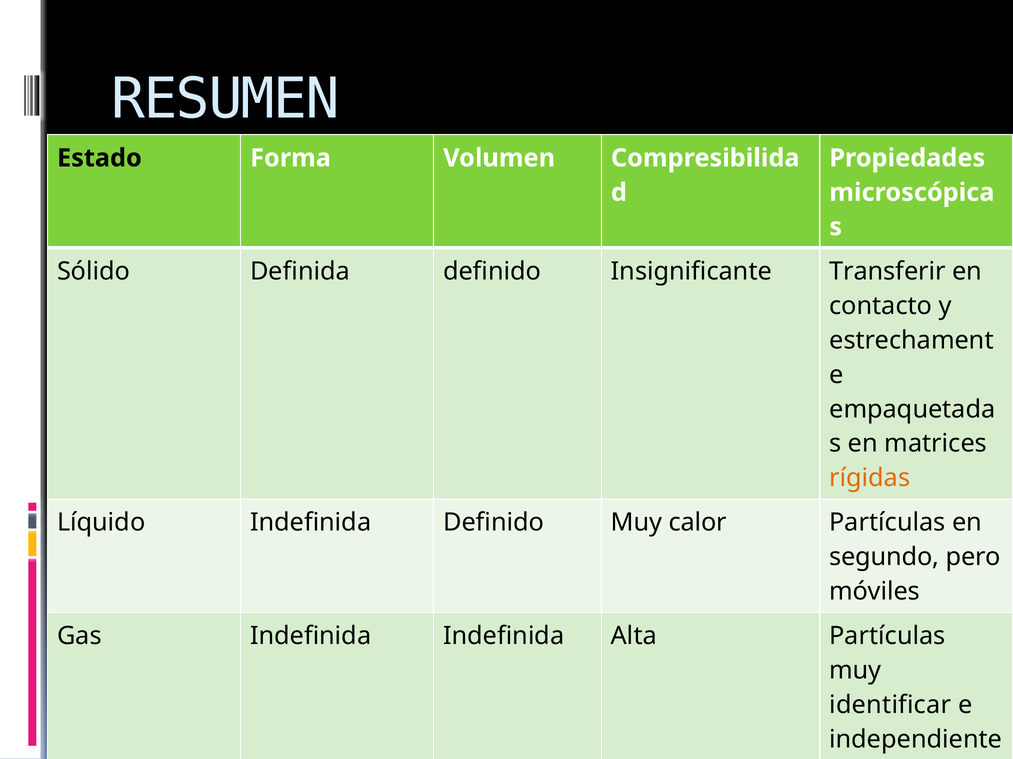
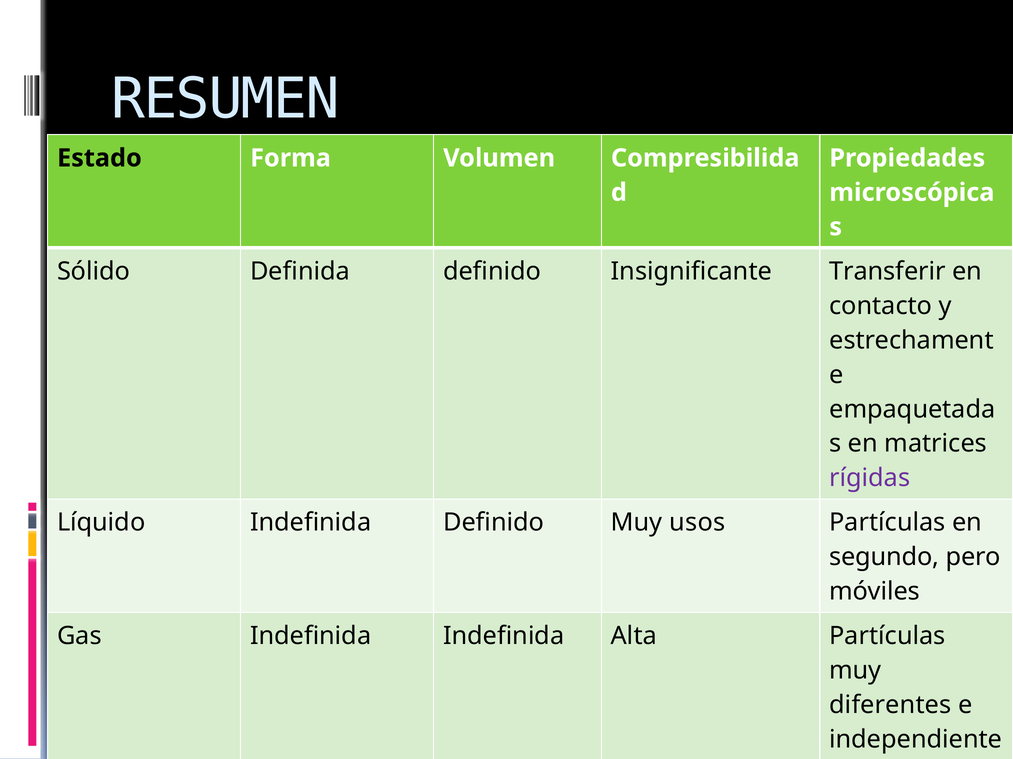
rígidas colour: orange -> purple
calor: calor -> usos
identificar: identificar -> diferentes
